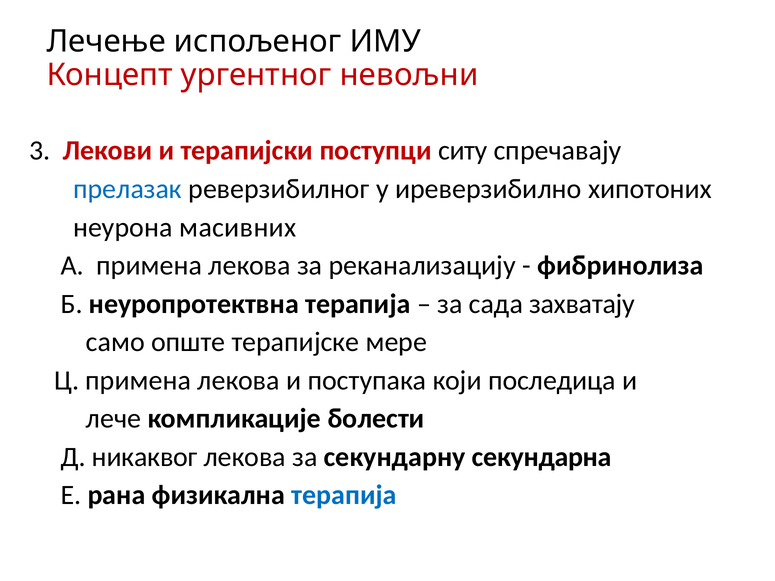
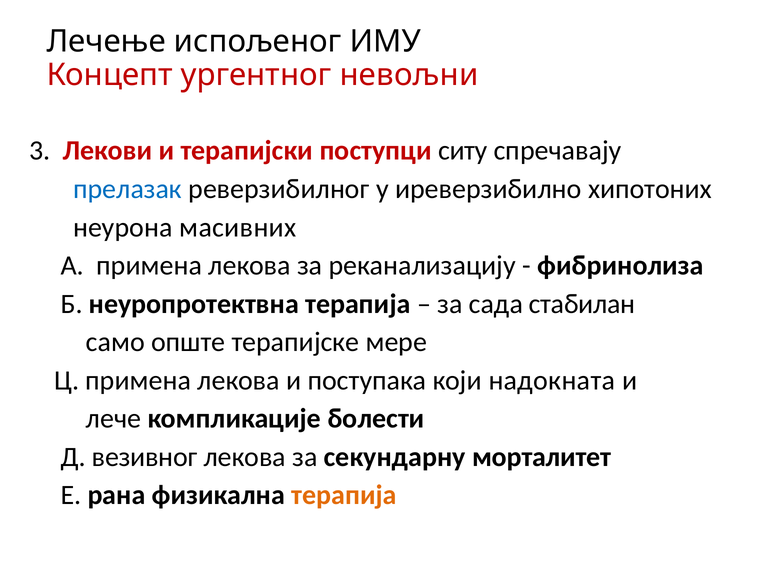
захватају: захватају -> стабилан
последица: последица -> надокната
никаквог: никаквог -> везивног
секундарна: секундарна -> морталитет
терапија at (344, 495) colour: blue -> orange
